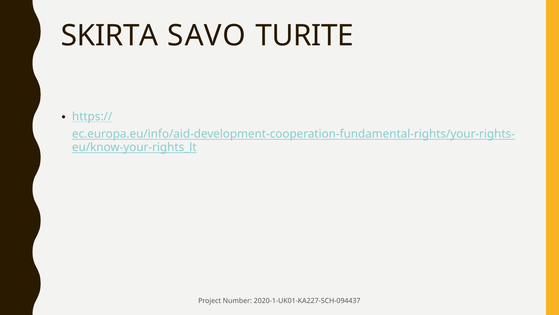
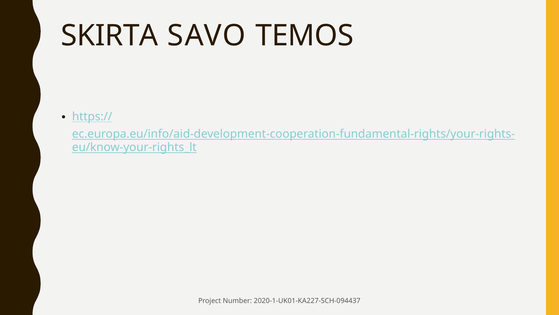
TURITE: TURITE -> TEMOS
